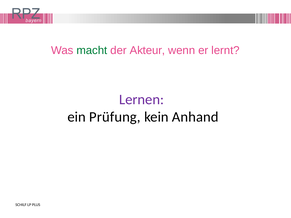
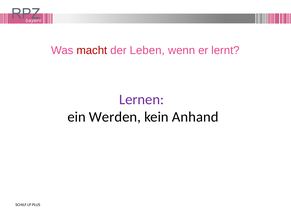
macht colour: green -> red
Akteur: Akteur -> Leben
Prüfung: Prüfung -> Werden
